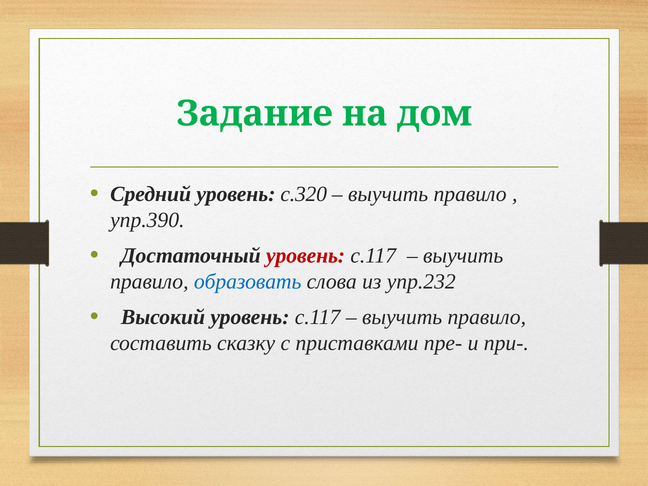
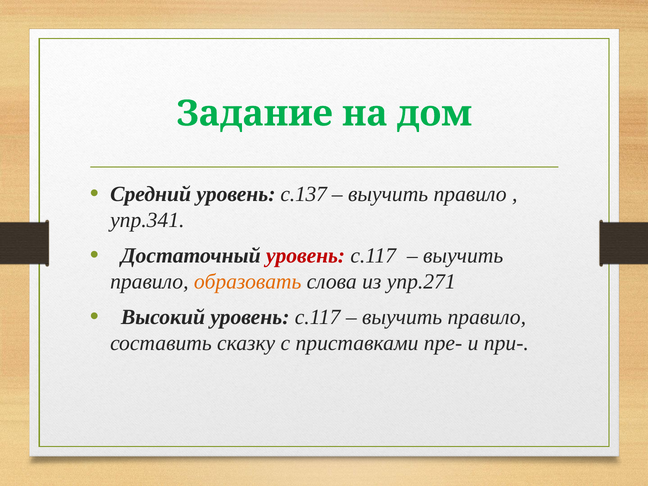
с.320: с.320 -> с.137
упр.390: упр.390 -> упр.341
образовать colour: blue -> orange
упр.232: упр.232 -> упр.271
